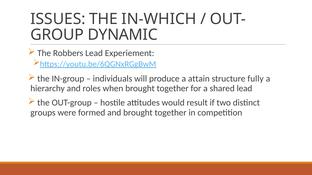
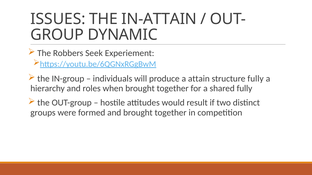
IN-WHICH: IN-WHICH -> IN-ATTAIN
Robbers Lead: Lead -> Seek
shared lead: lead -> fully
